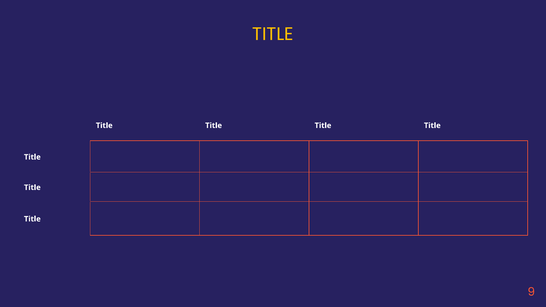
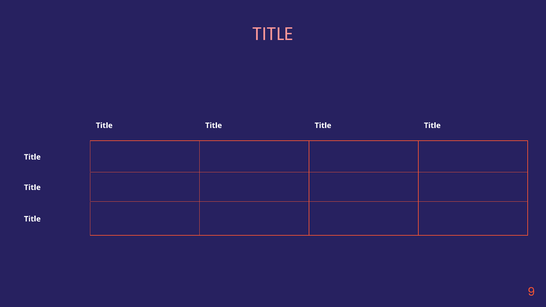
TITLE at (273, 34) colour: yellow -> pink
